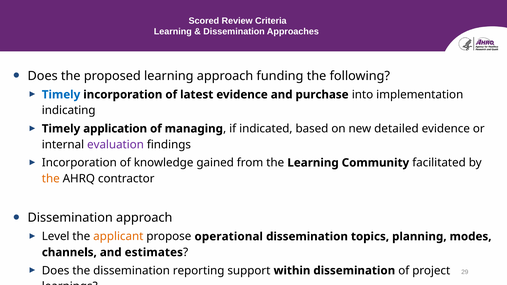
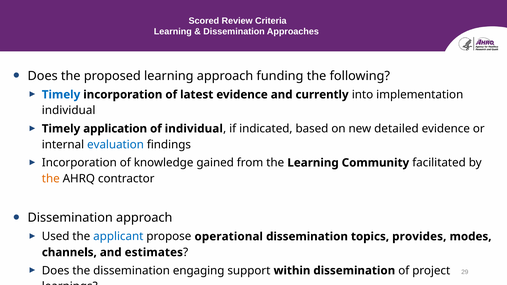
purchase: purchase -> currently
indicating at (69, 111): indicating -> individual
of managing: managing -> individual
evaluation colour: purple -> blue
Level: Level -> Used
applicant colour: orange -> blue
planning: planning -> provides
reporting: reporting -> engaging
